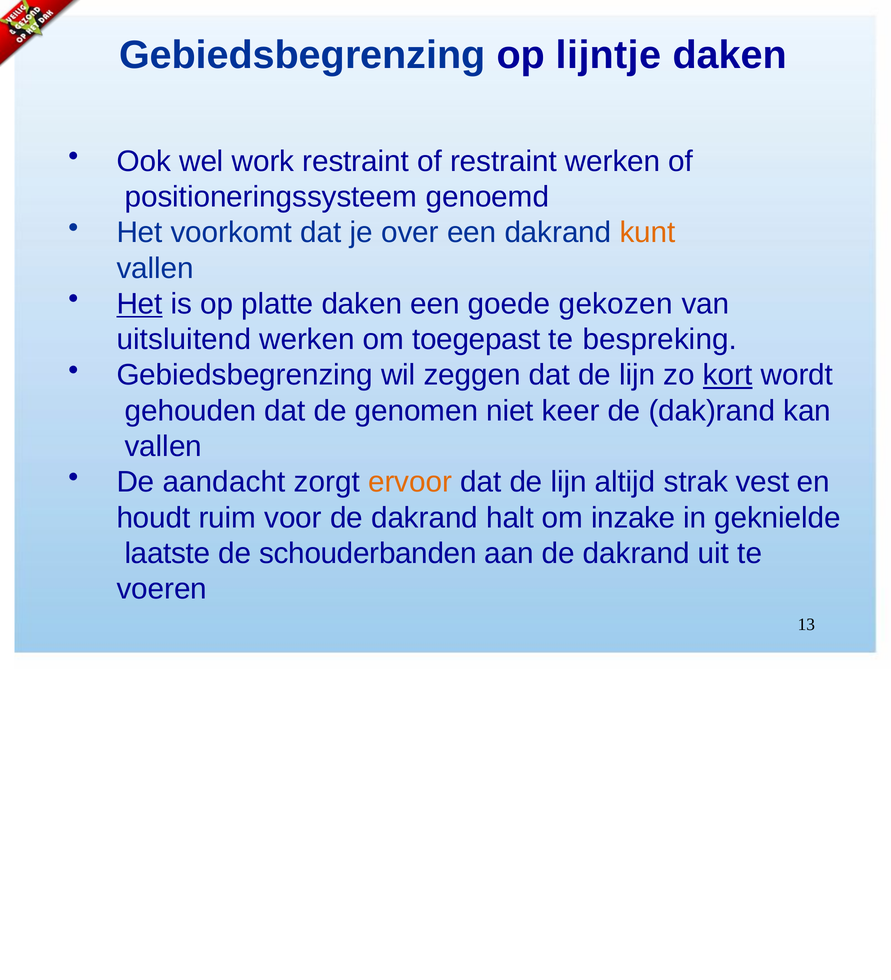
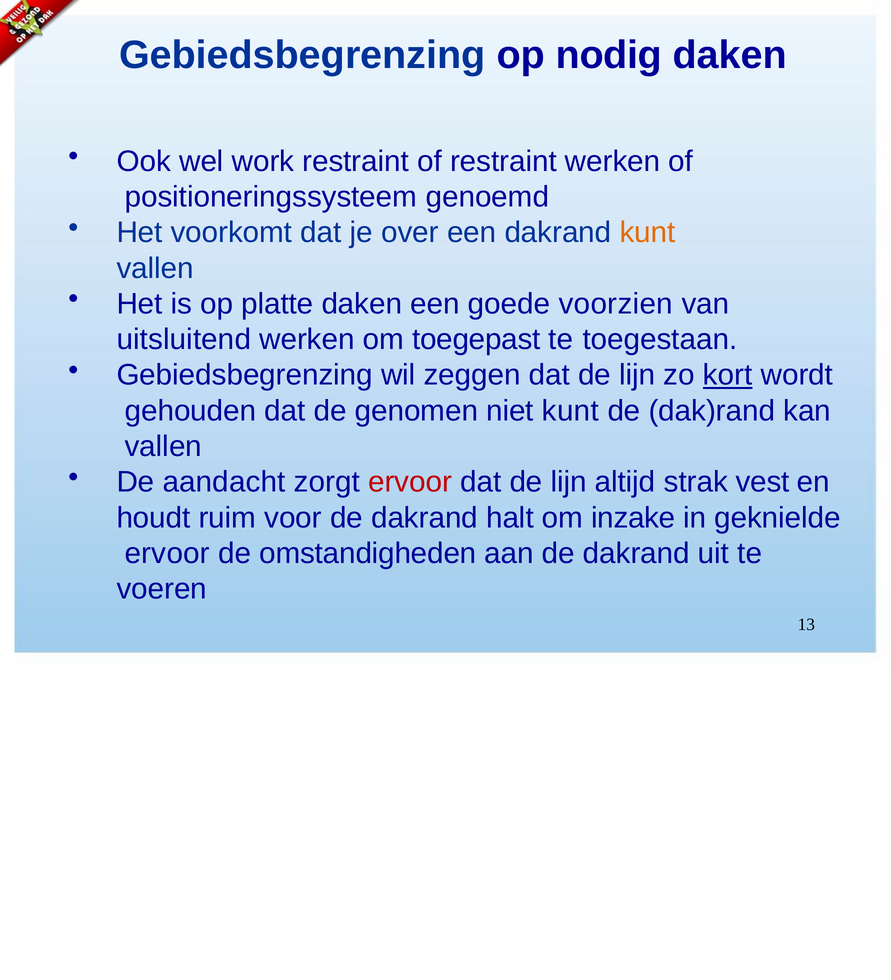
lijntje: lijntje -> nodig
Het at (140, 304) underline: present -> none
gekozen: gekozen -> voorzien
bespreking: bespreking -> toegestaan
niet keer: keer -> kunt
ervoor at (410, 482) colour: orange -> red
laatste at (167, 553): laatste -> ervoor
schouderbanden: schouderbanden -> omstandigheden
